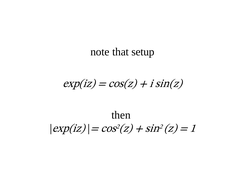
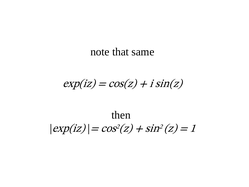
setup: setup -> same
